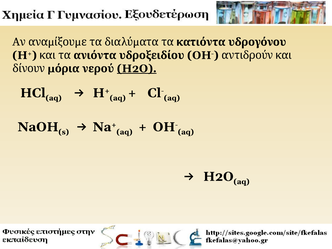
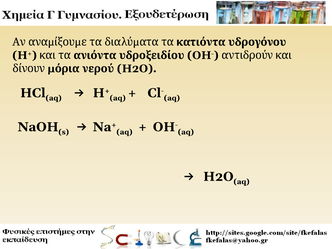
Η2Ο underline: present -> none
